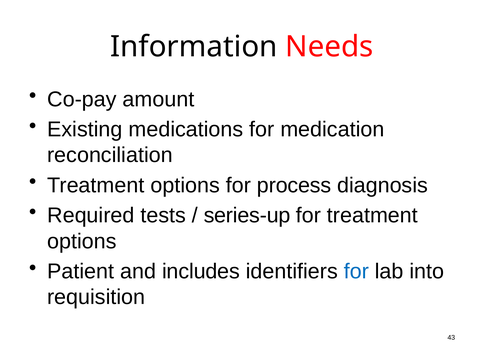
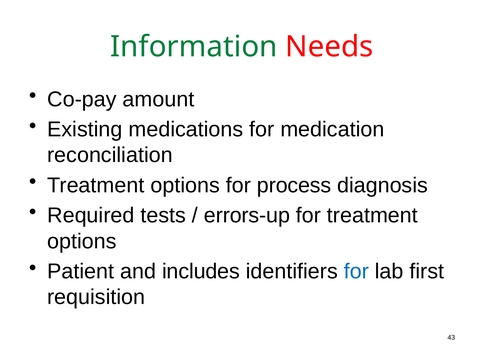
Information colour: black -> green
series-up: series-up -> errors-up
into: into -> first
